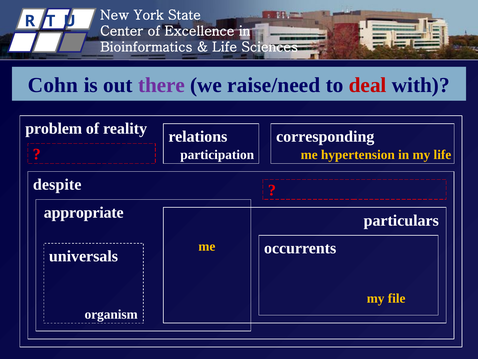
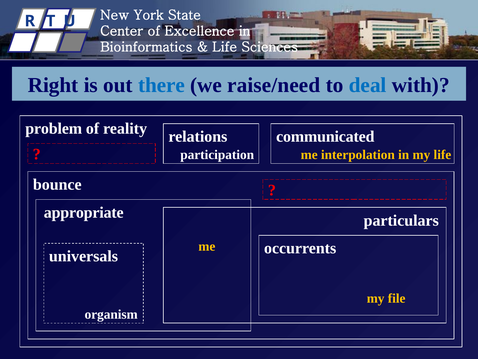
Cohn: Cohn -> Right
there colour: purple -> blue
deal colour: red -> blue
corresponding: corresponding -> communicated
hypertension: hypertension -> interpolation
despite: despite -> bounce
